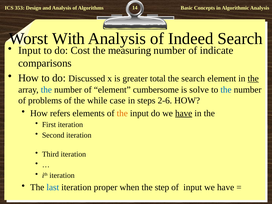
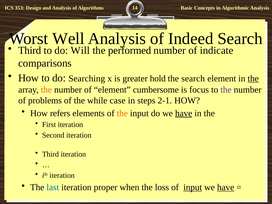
With: With -> Well
Input at (30, 50): Input -> Third
Cost: Cost -> Will
measuring: measuring -> performed
Discussed: Discussed -> Searching
total: total -> hold
the at (46, 90) colour: blue -> orange
solve: solve -> focus
the at (226, 90) colour: blue -> purple
2-6: 2-6 -> 2-1
step: step -> loss
input at (193, 187) underline: none -> present
have at (226, 187) underline: none -> present
